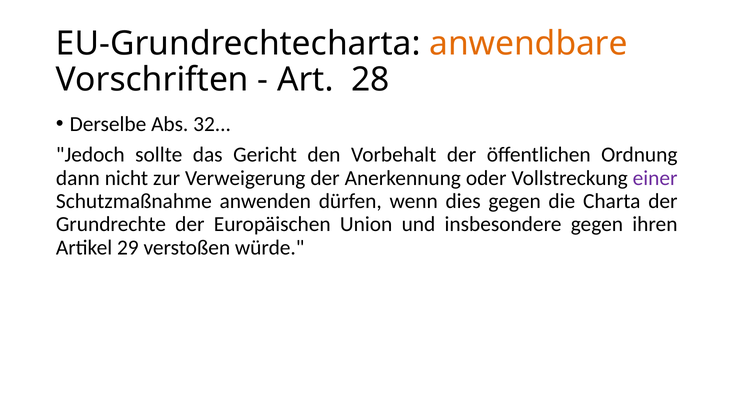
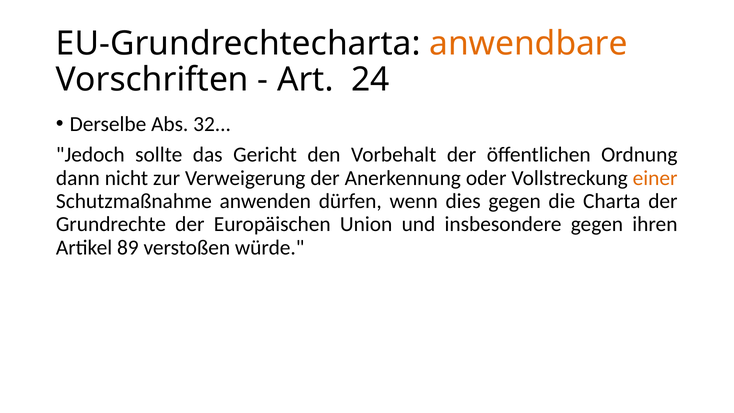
28: 28 -> 24
einer colour: purple -> orange
29: 29 -> 89
